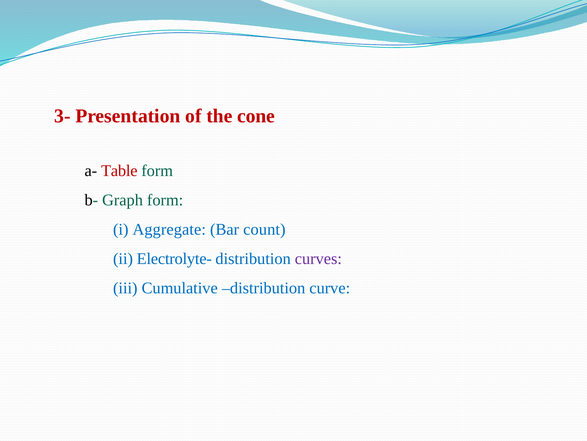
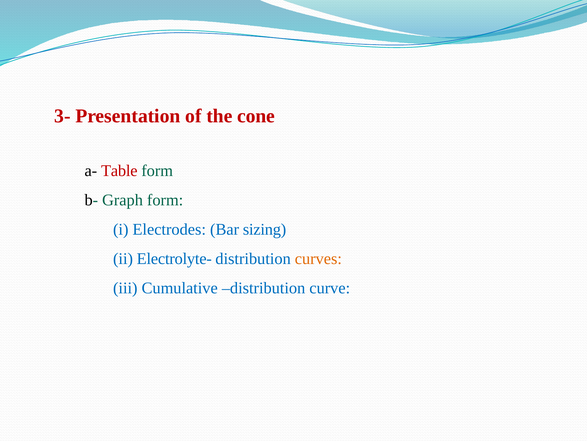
Aggregate: Aggregate -> Electrodes
count: count -> sizing
curves colour: purple -> orange
